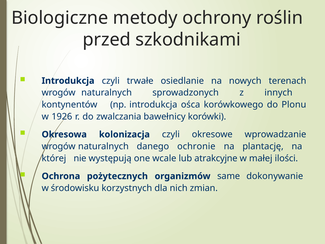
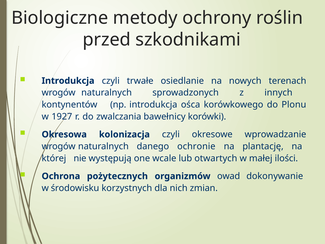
1926: 1926 -> 1927
atrakcyjne: atrakcyjne -> otwartych
same: same -> owad
